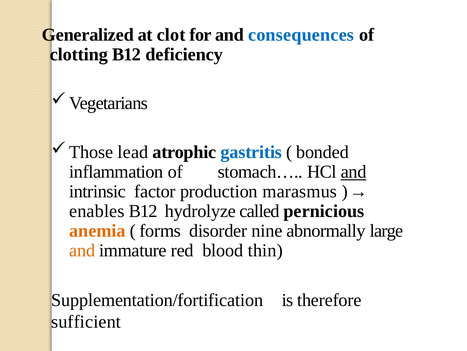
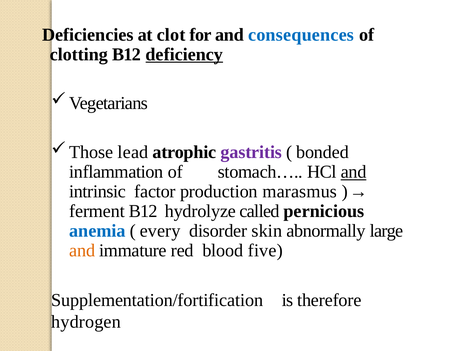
Generalized: Generalized -> Deficiencies
deficiency underline: none -> present
gastritis colour: blue -> purple
enables: enables -> ferment
anemia colour: orange -> blue
forms: forms -> every
nine: nine -> skin
thin: thin -> five
sufficient: sufficient -> hydrogen
